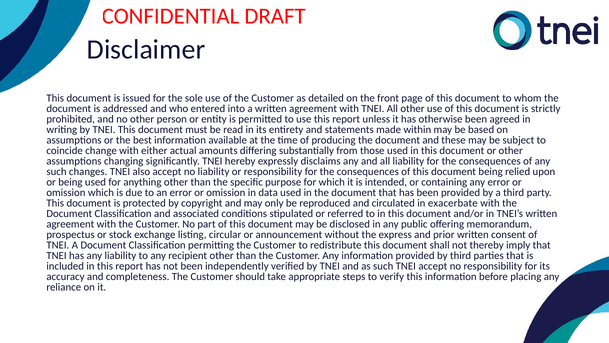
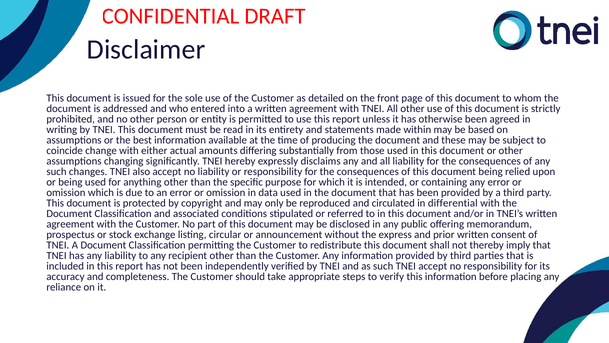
exacerbate: exacerbate -> differential
